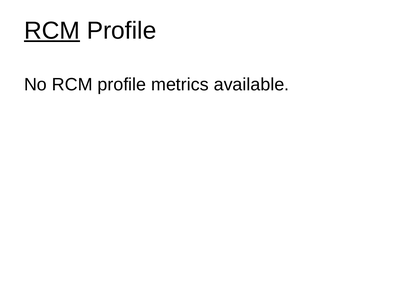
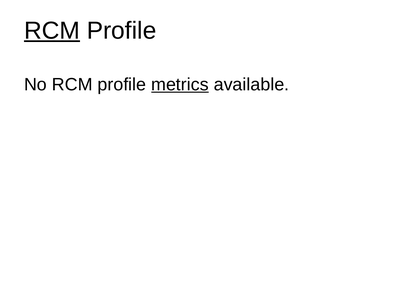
metrics underline: none -> present
